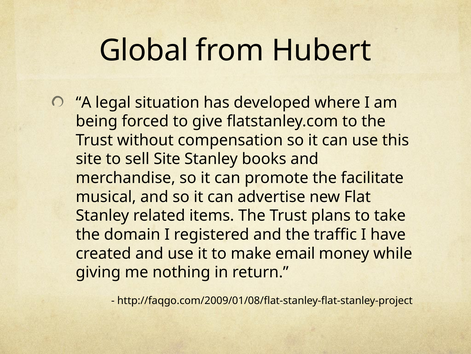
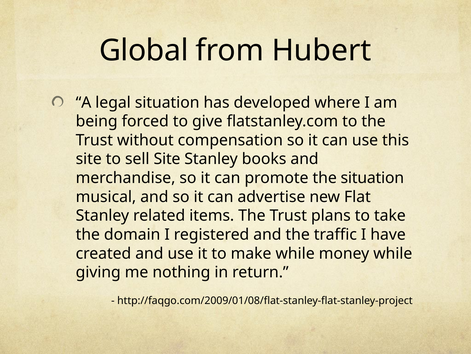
the facilitate: facilitate -> situation
make email: email -> while
